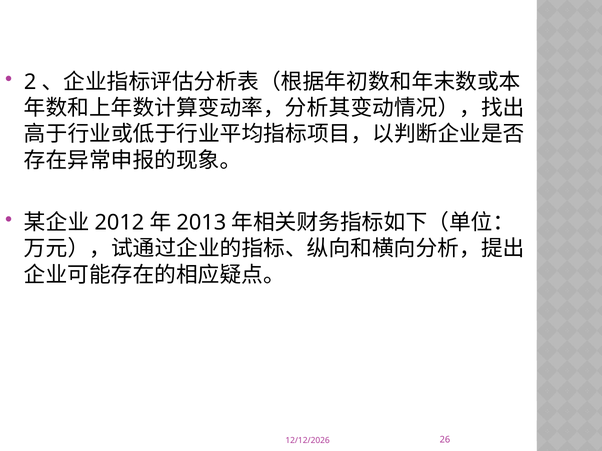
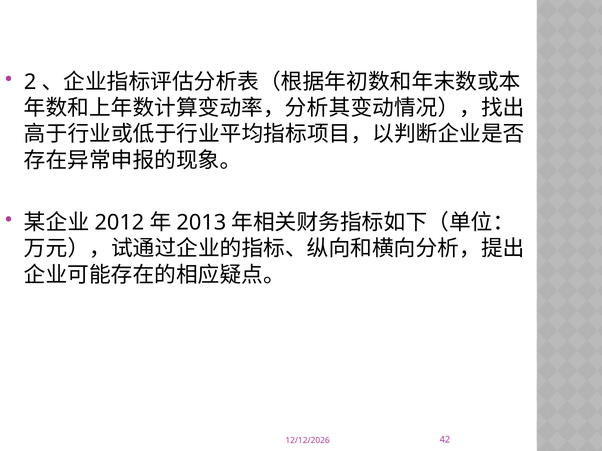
26: 26 -> 42
